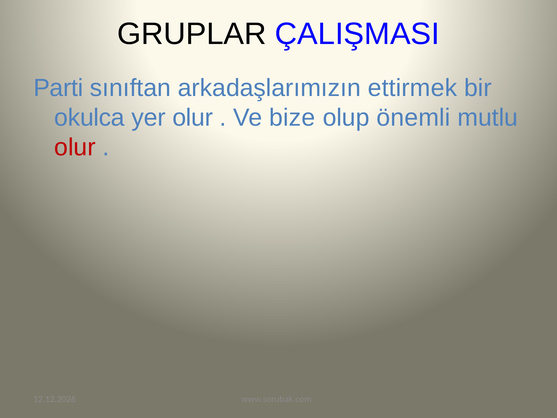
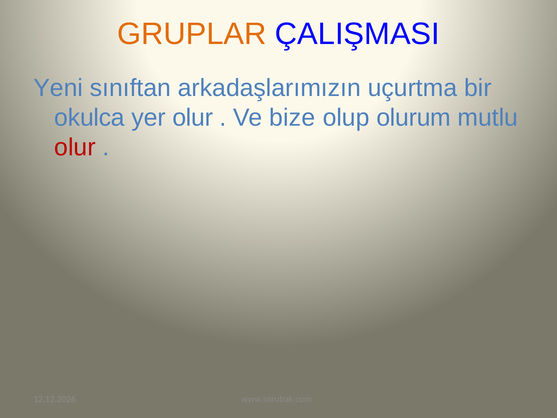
GRUPLAR colour: black -> orange
Parti: Parti -> Yeni
ettirmek: ettirmek -> uçurtma
önemli: önemli -> olurum
